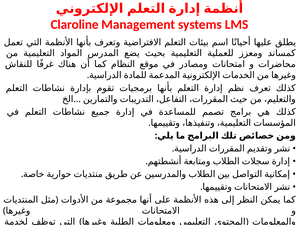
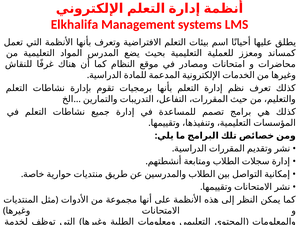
Claroline: Claroline -> Elkhalifa
